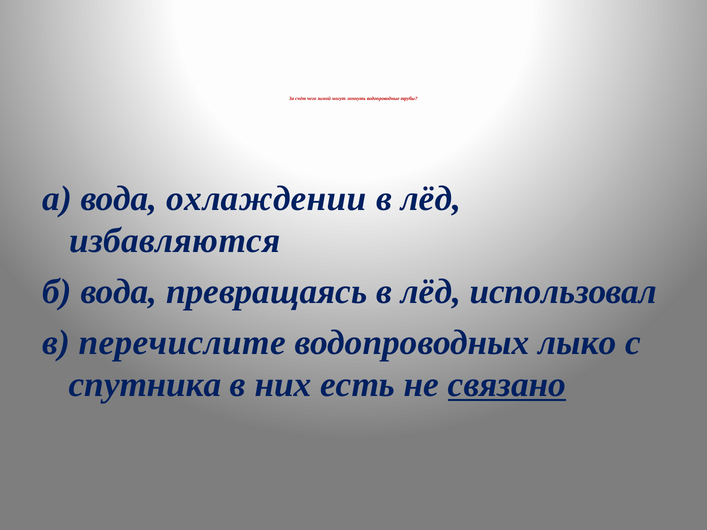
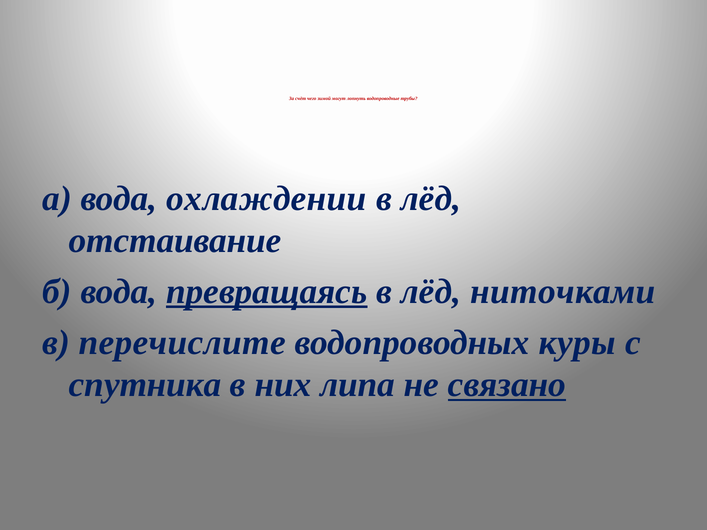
избавляются: избавляются -> отстаивание
превращаясь underline: none -> present
использовал: использовал -> ниточками
лыко: лыко -> куры
есть: есть -> липа
